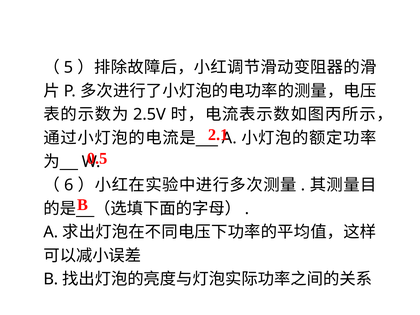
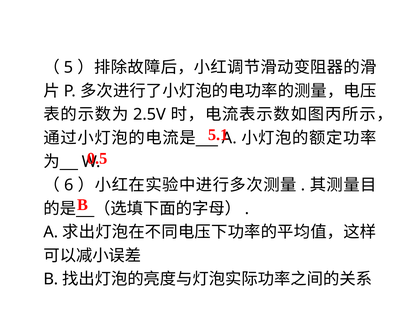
2.1: 2.1 -> 5.1
